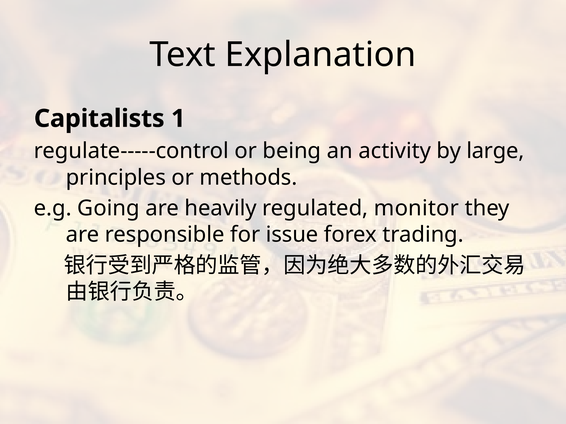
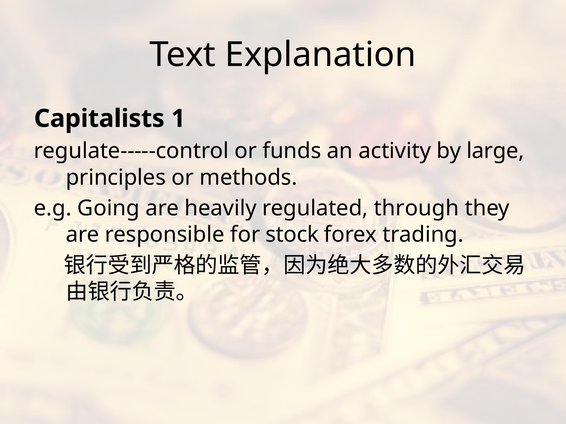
being: being -> funds
monitor: monitor -> through
issue: issue -> stock
